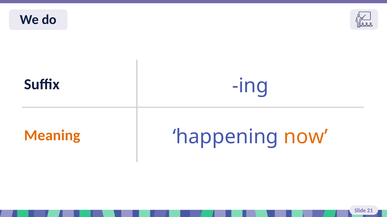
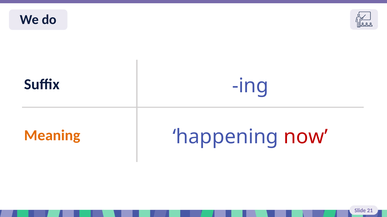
now colour: orange -> red
